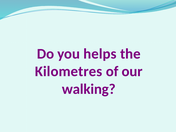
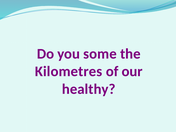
helps: helps -> some
walking: walking -> healthy
